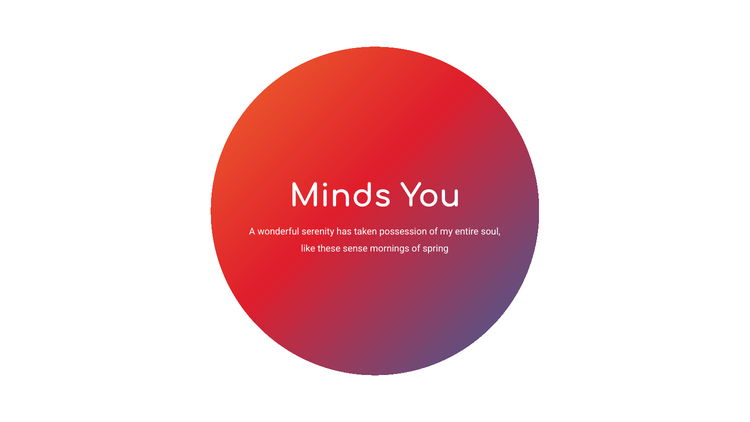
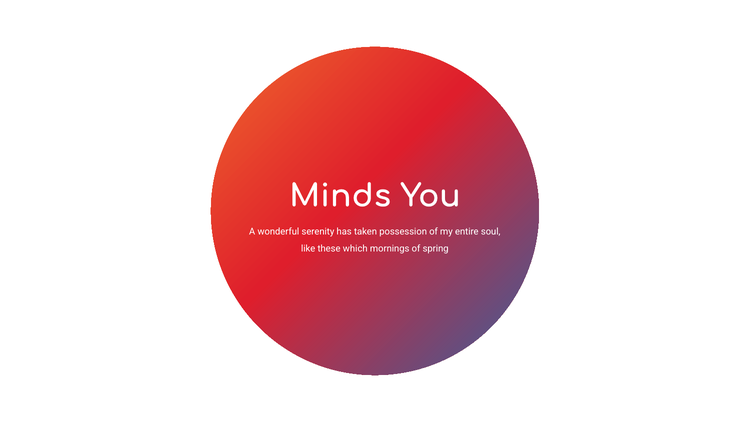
sense: sense -> which
